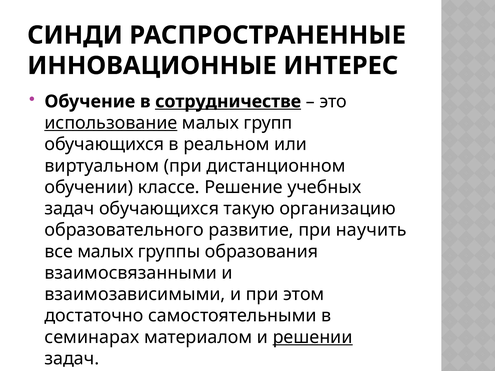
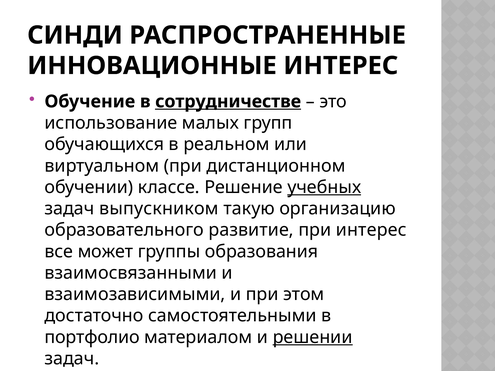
использование underline: present -> none
учебных underline: none -> present
задач обучающихся: обучающихся -> выпускником
при научить: научить -> интерес
все малых: малых -> может
семинарах: семинарах -> портфолио
